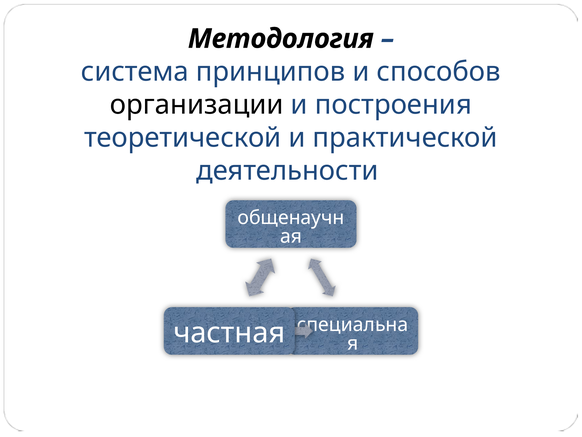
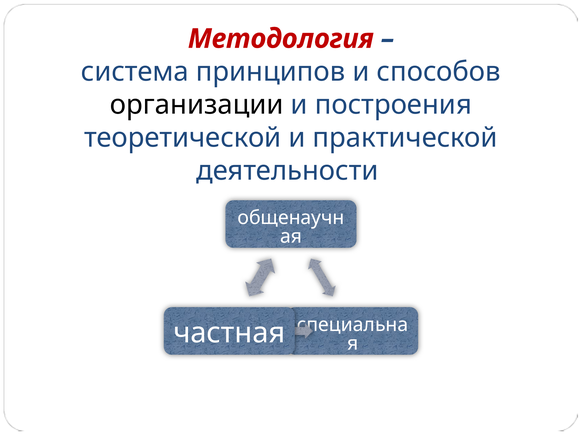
Методология colour: black -> red
